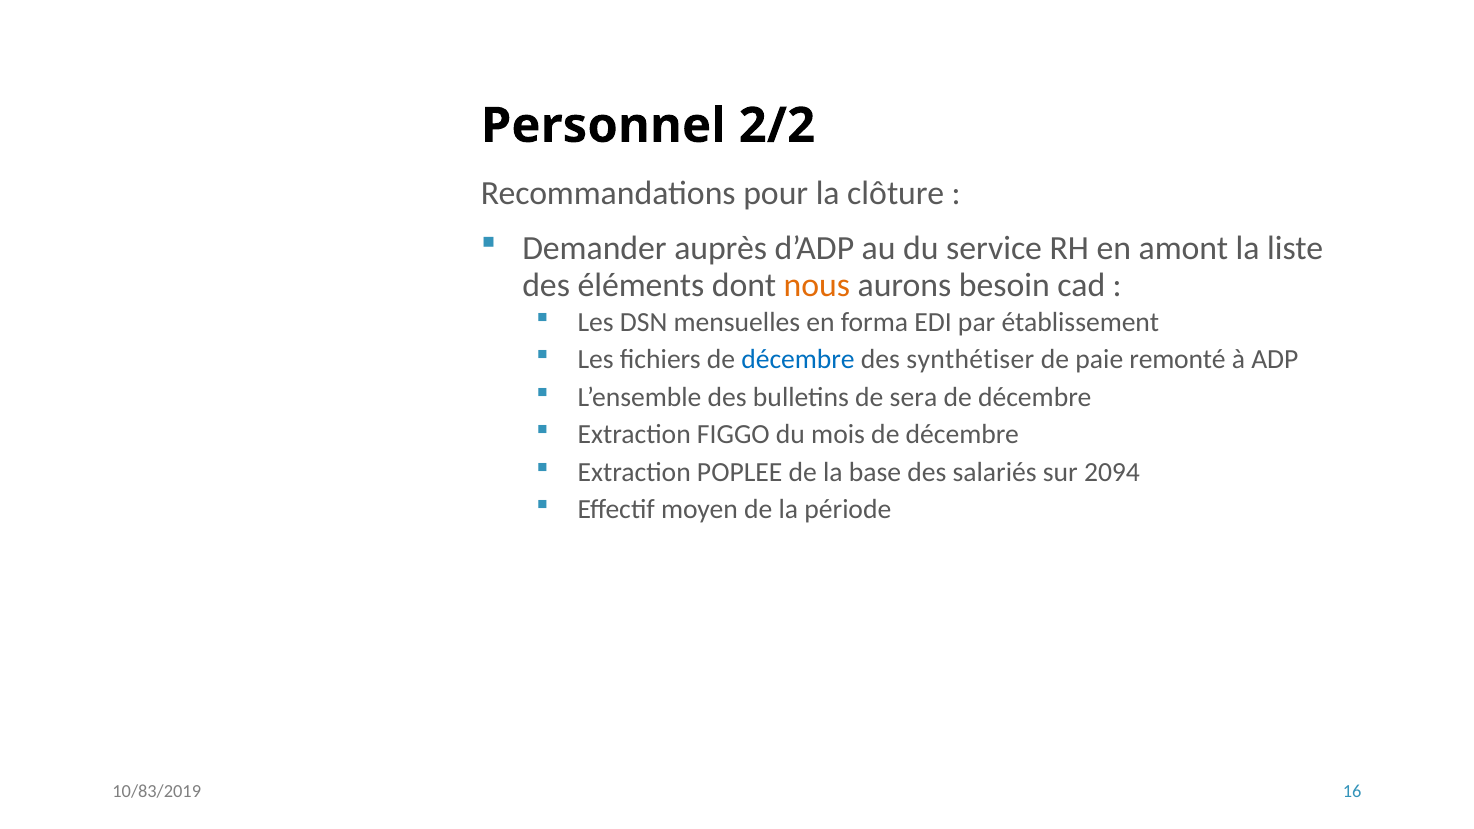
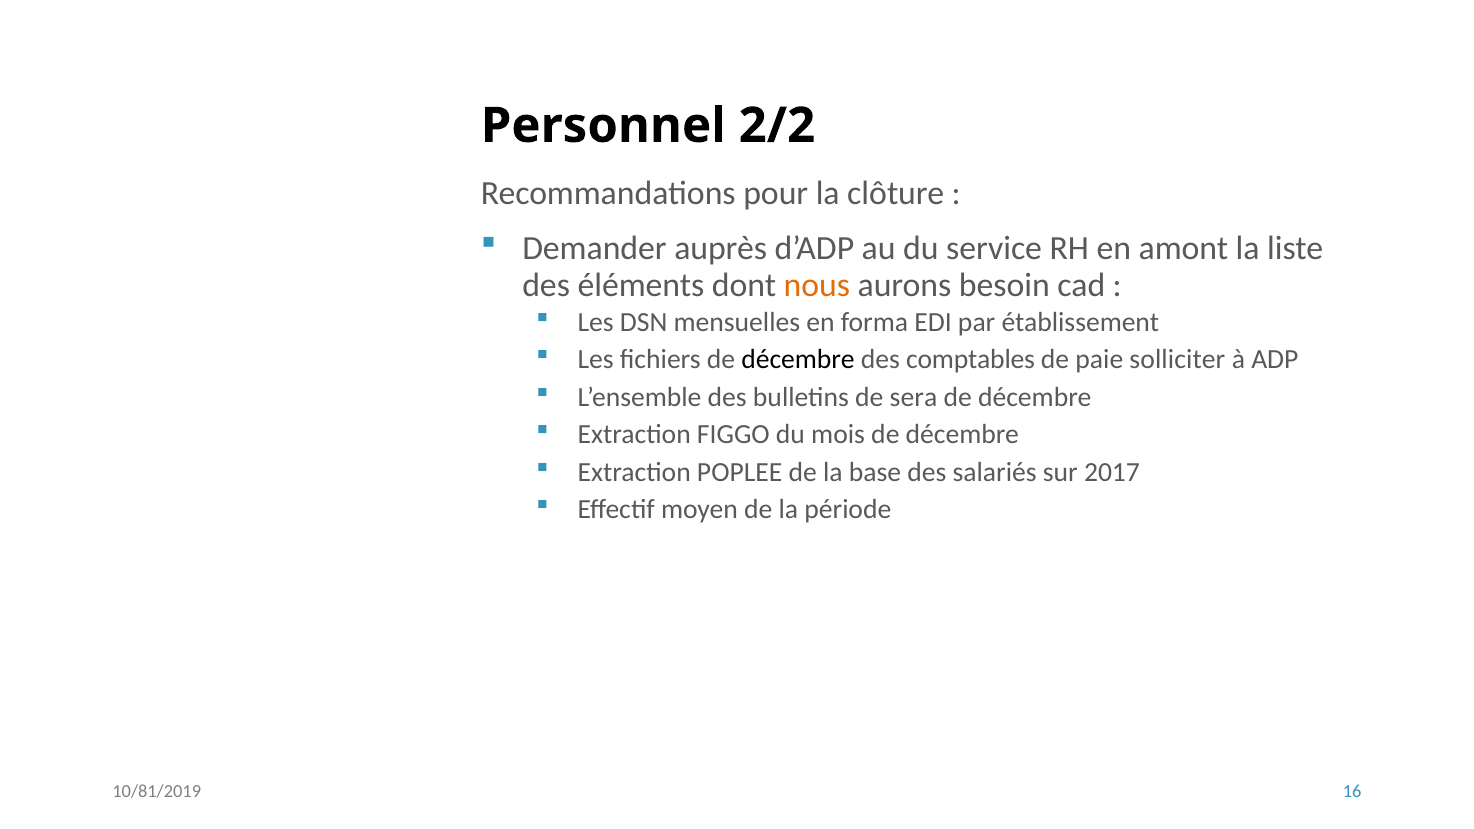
décembre at (798, 360) colour: blue -> black
synthétiser: synthétiser -> comptables
remonté: remonté -> solliciter
2094: 2094 -> 2017
10/83/2019: 10/83/2019 -> 10/81/2019
